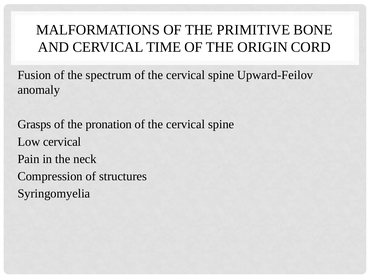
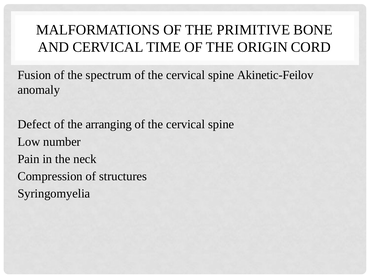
Upward-Feilov: Upward-Feilov -> Akinetic-Feilov
Grasps: Grasps -> Defect
pronation: pronation -> arranging
Low cervical: cervical -> number
